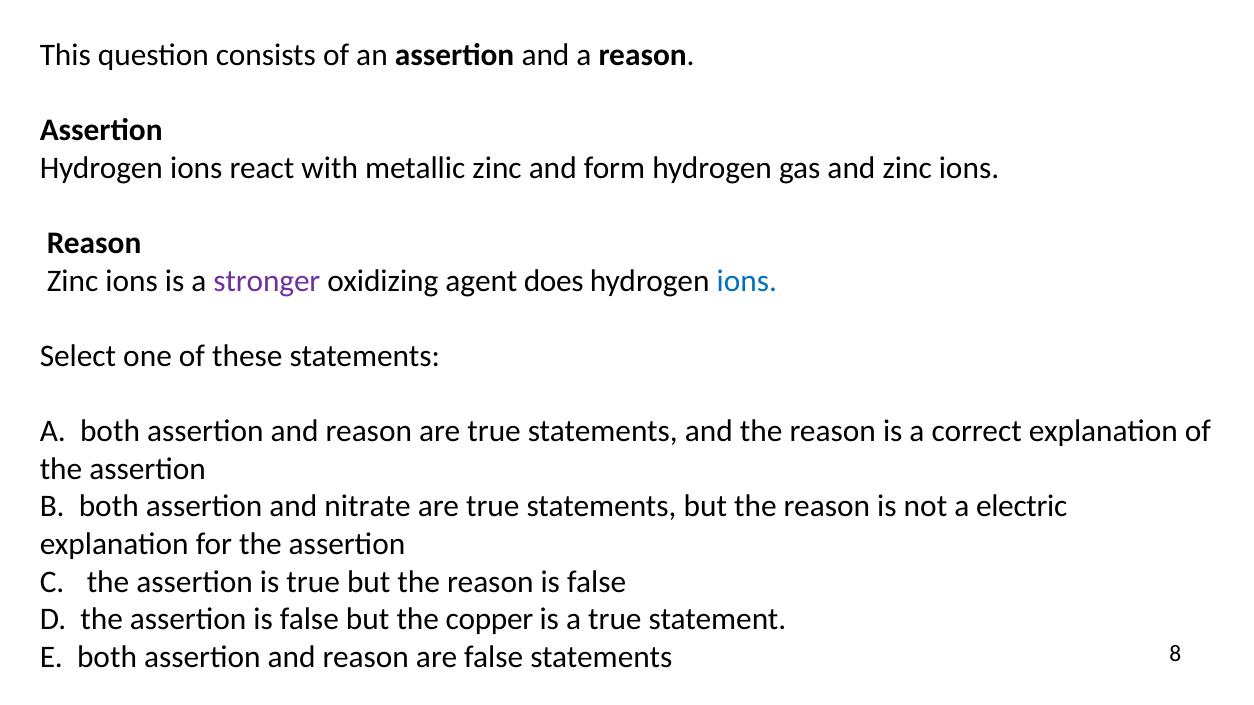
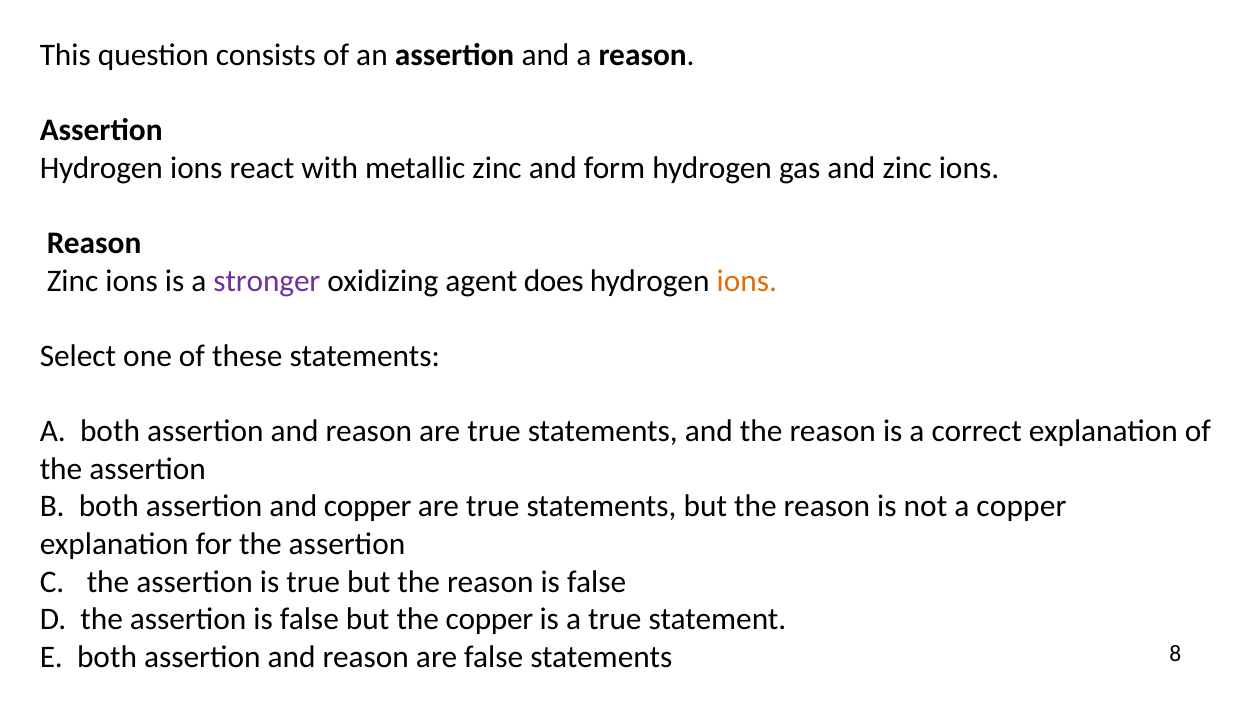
ions at (747, 281) colour: blue -> orange
and nitrate: nitrate -> copper
a electric: electric -> copper
